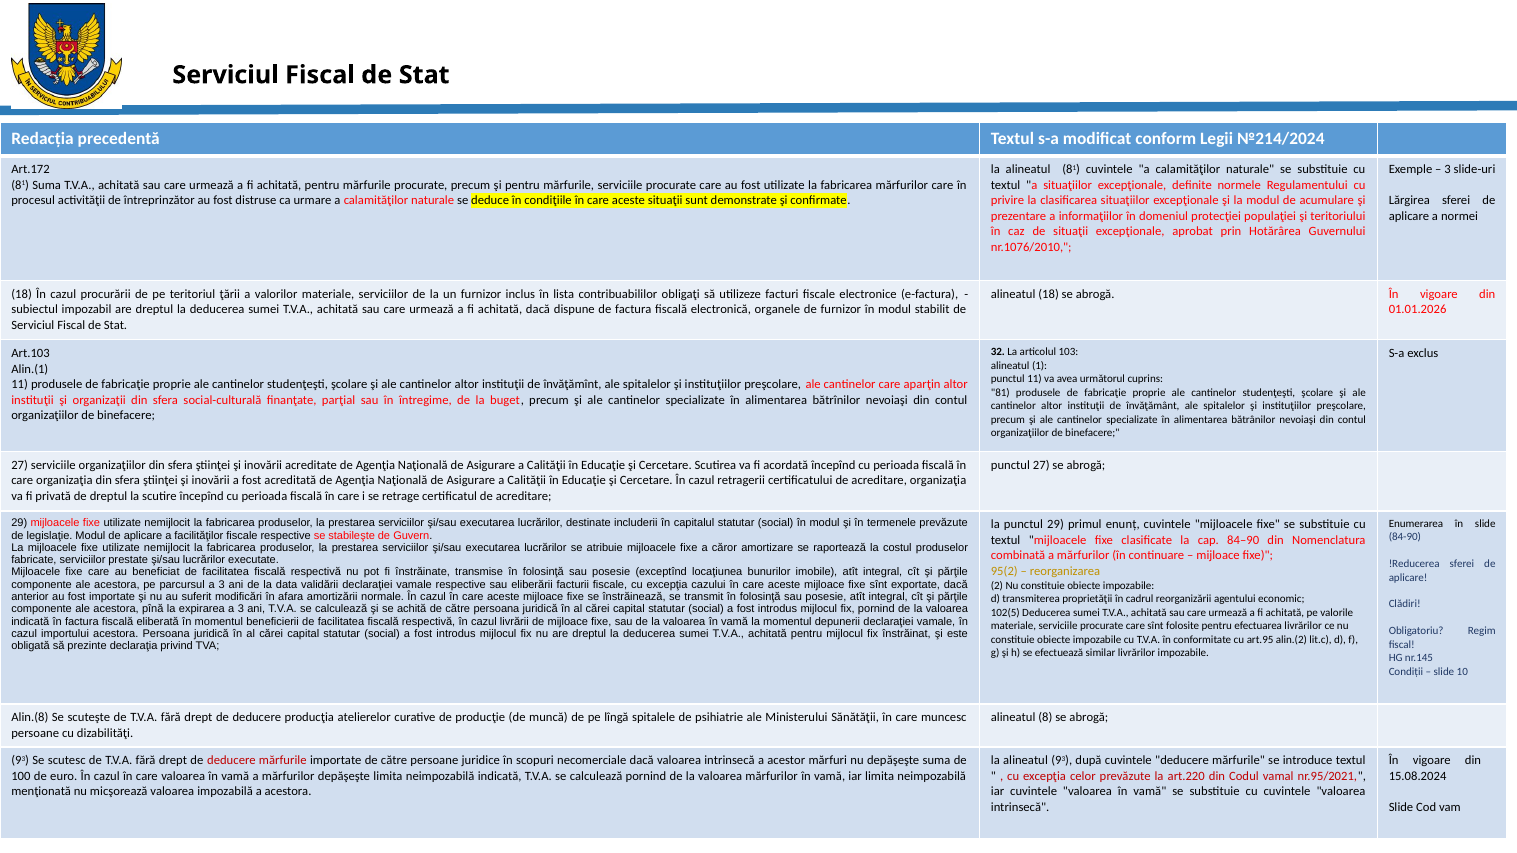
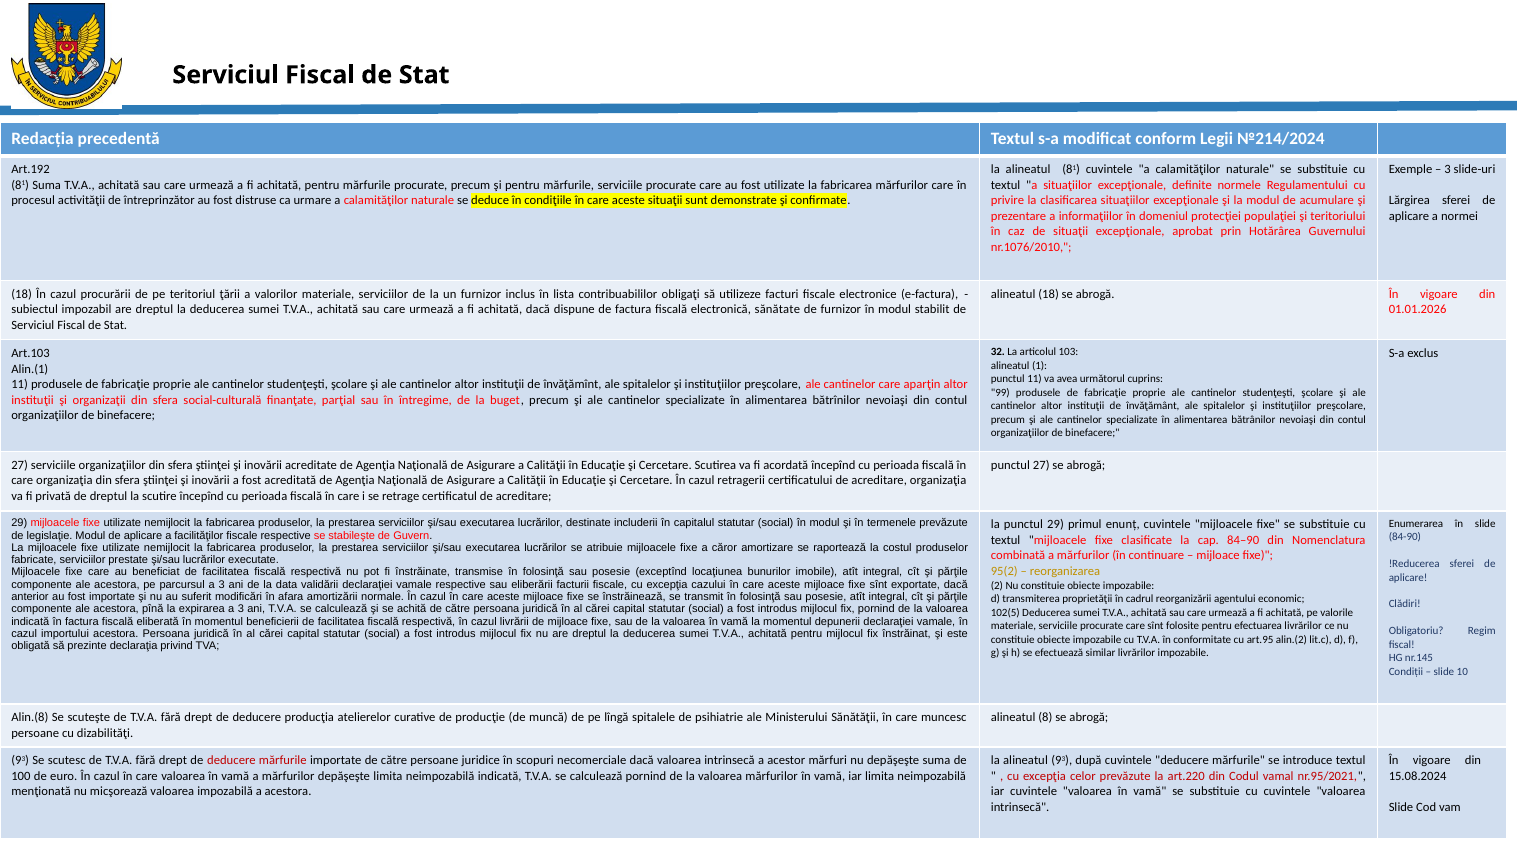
Art.172: Art.172 -> Art.192
organele: organele -> sănătate
81 at (1000, 393): 81 -> 99
